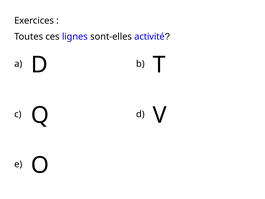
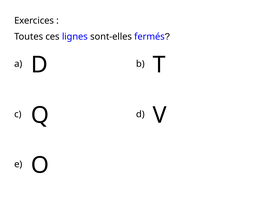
activité: activité -> fermés
